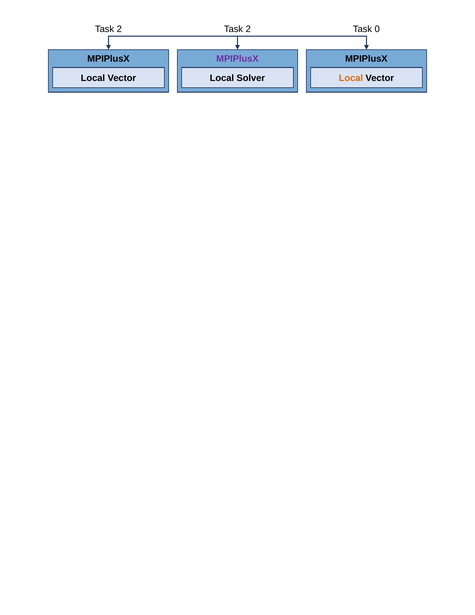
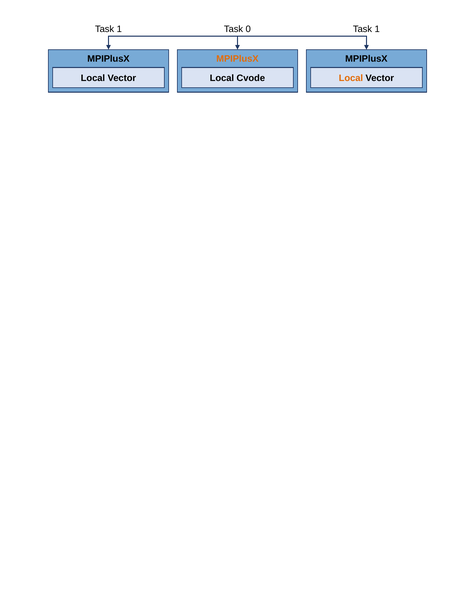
2 at (119, 29): 2 -> 1
2 at (248, 29): 2 -> 0
0 at (377, 29): 0 -> 1
MPIPlusX at (237, 59) colour: purple -> orange
Solver: Solver -> Cvode
